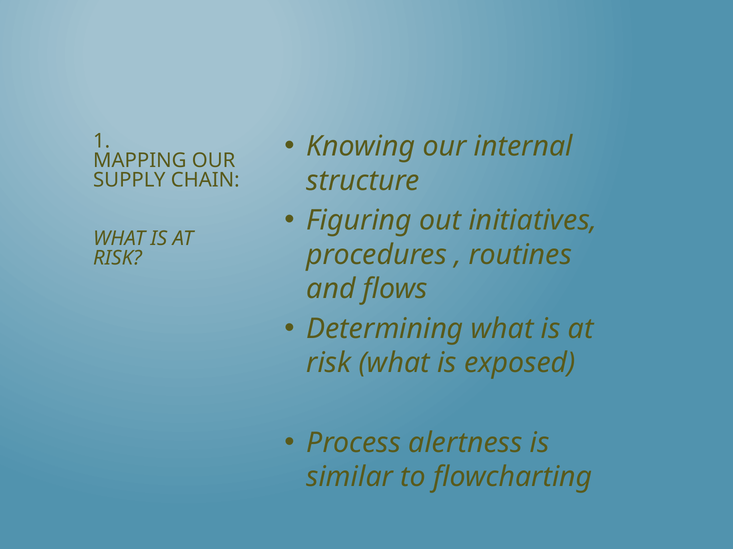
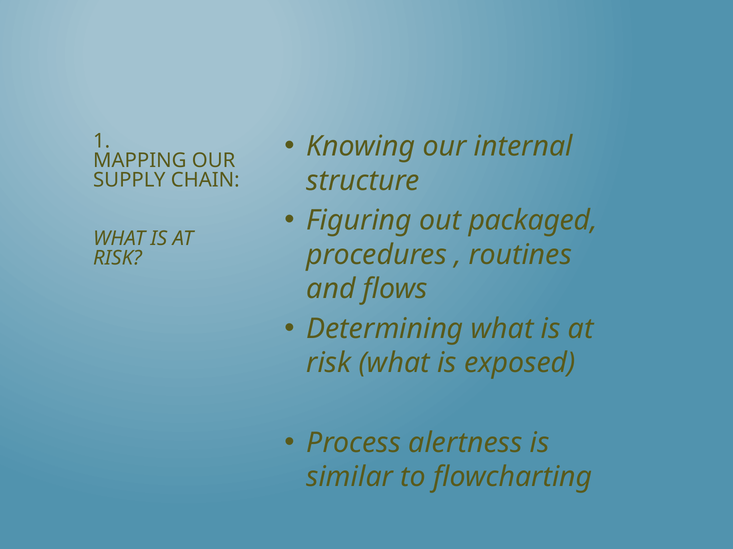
initiatives: initiatives -> packaged
